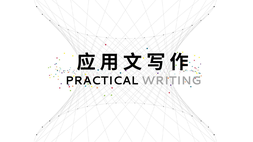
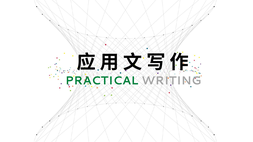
PRACTICAL colour: black -> green
